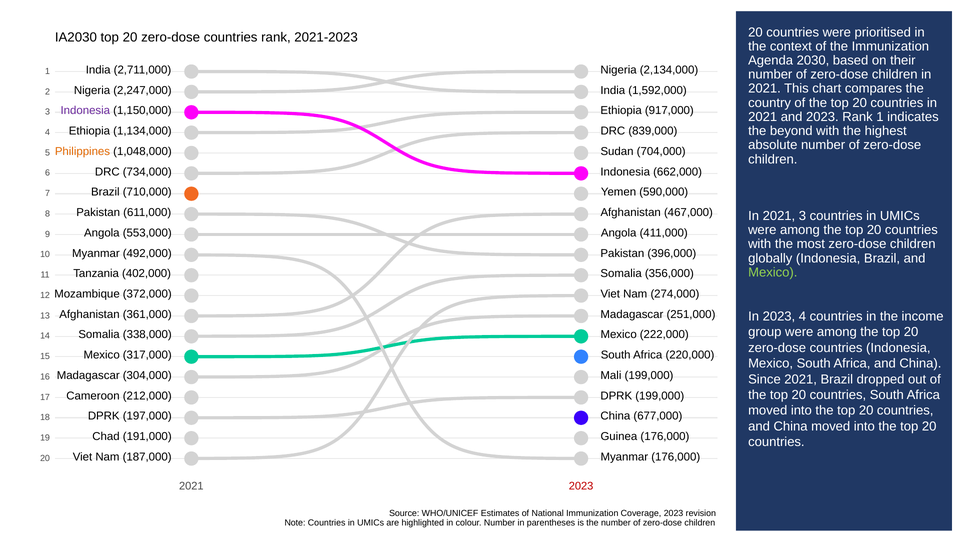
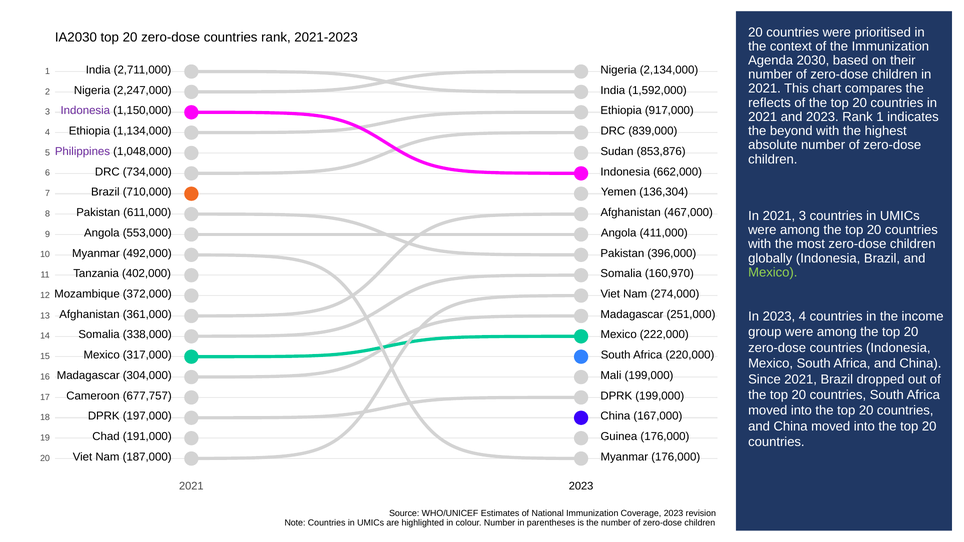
country: country -> reflects
Philippines colour: orange -> purple
704,000: 704,000 -> 853,876
590,000: 590,000 -> 136,304
356,000: 356,000 -> 160,970
212,000: 212,000 -> 677,757
677,000: 677,000 -> 167,000
2023 at (581, 487) colour: red -> black
